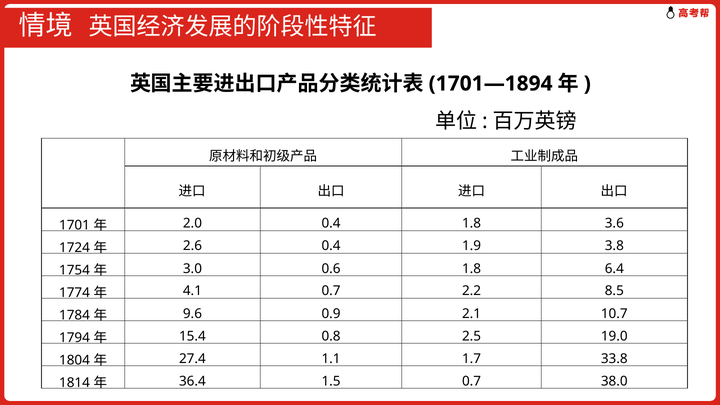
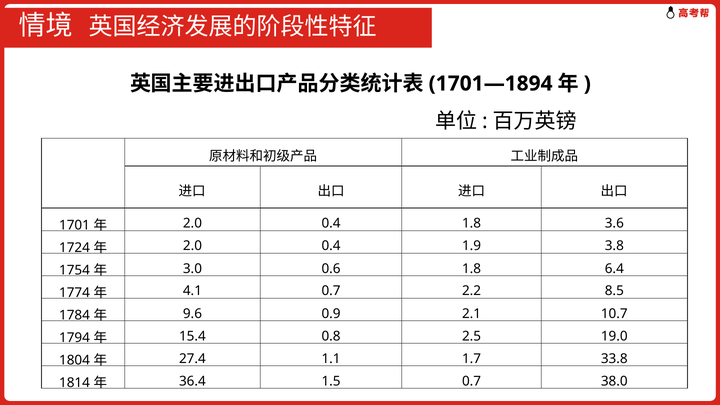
2.6 at (192, 246): 2.6 -> 2.0
